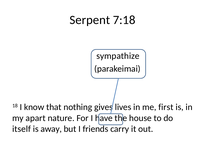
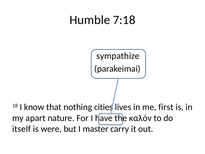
Serpent: Serpent -> Humble
gives: gives -> cities
house: house -> καλόν
away: away -> were
friends: friends -> master
